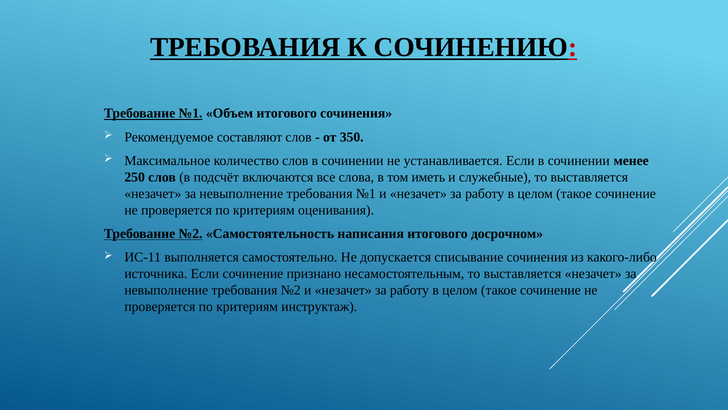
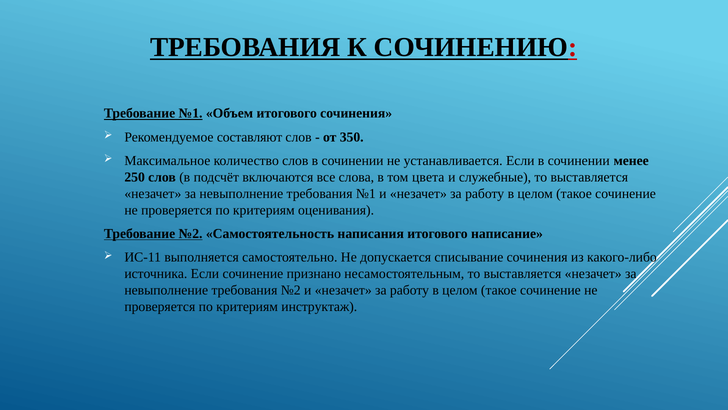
иметь: иметь -> цвета
досрочном: досрочном -> написание
